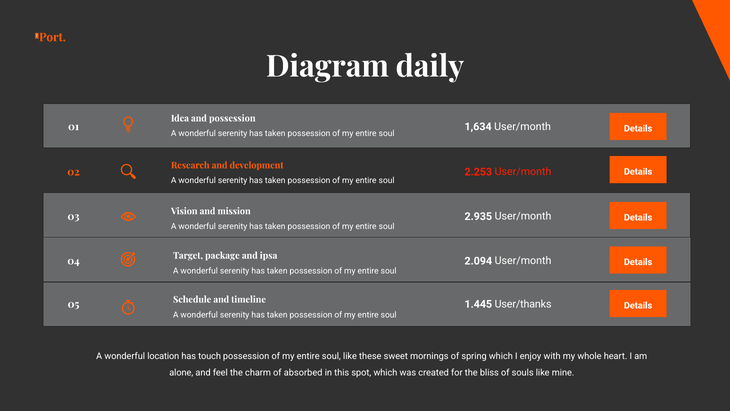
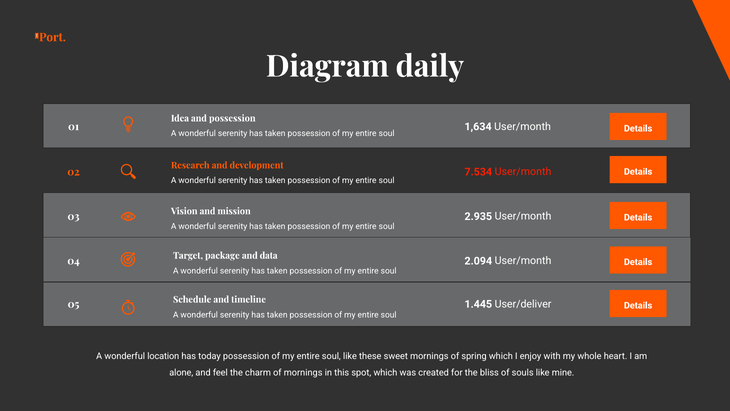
2.253: 2.253 -> 7.534
ipsa: ipsa -> data
User/thanks: User/thanks -> User/deliver
touch: touch -> today
of absorbed: absorbed -> mornings
